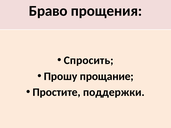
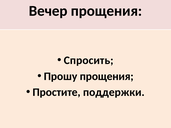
Браво: Браво -> Вечер
Прошу прощание: прощание -> прощения
